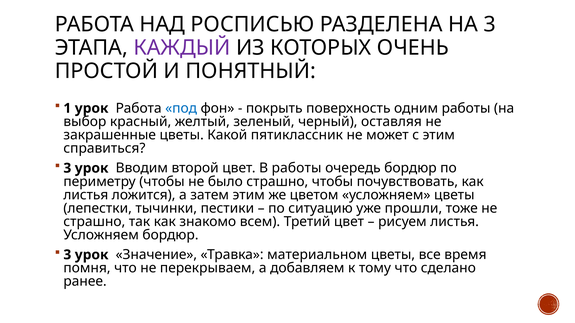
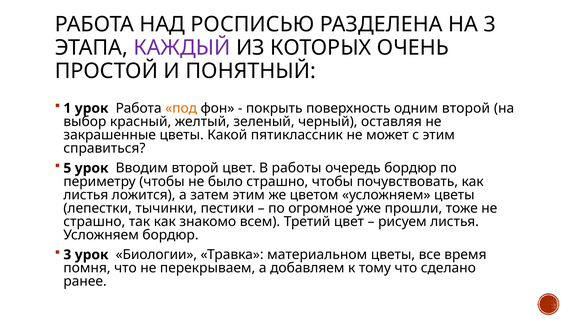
под colour: blue -> orange
одним работы: работы -> второй
3 at (67, 168): 3 -> 5
ситуацию: ситуацию -> огромное
Значение: Значение -> Биологии
